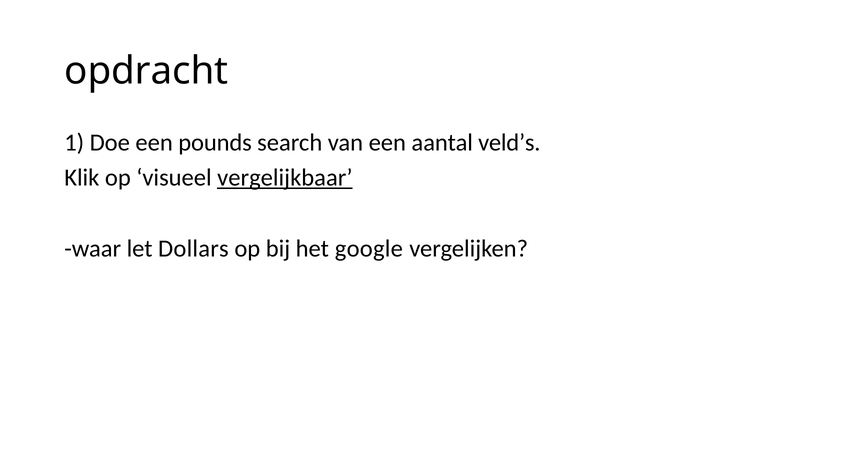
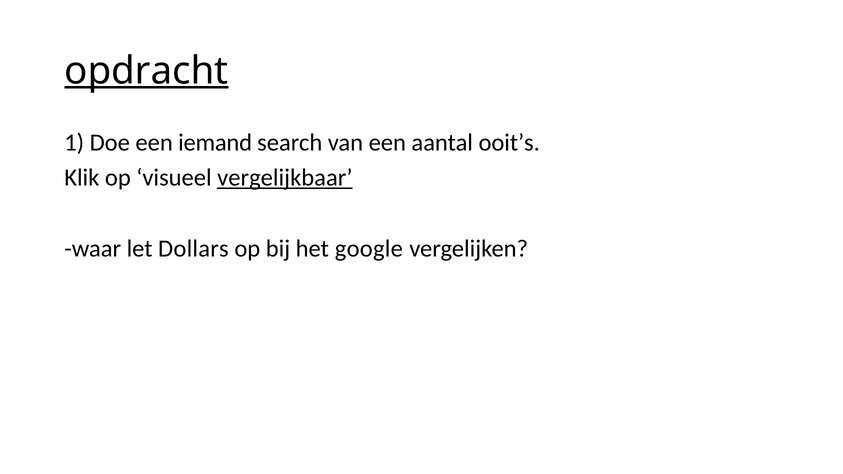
opdracht underline: none -> present
pounds: pounds -> iemand
veld’s: veld’s -> ooit’s
